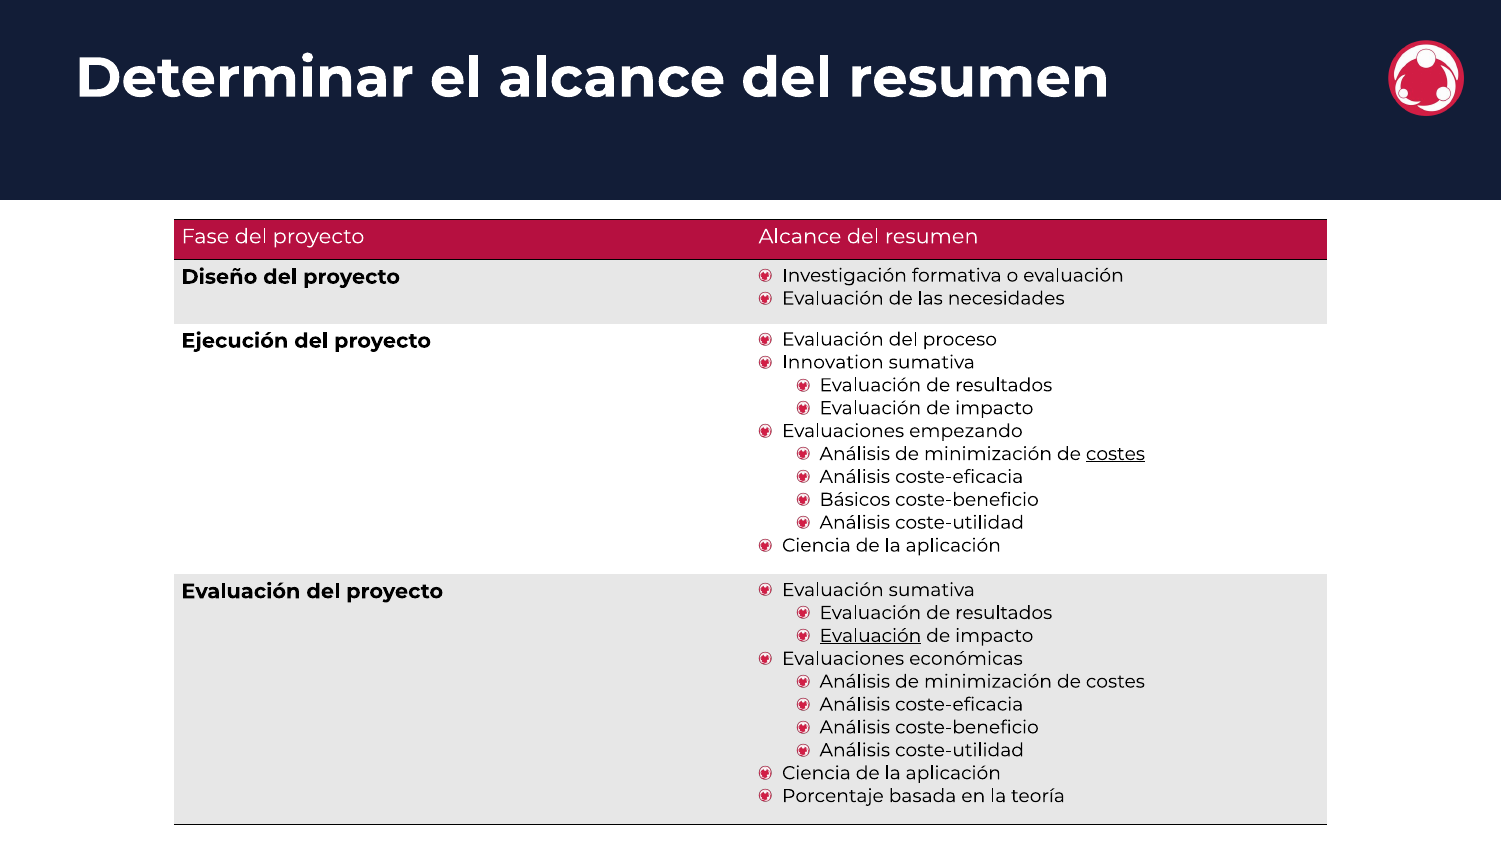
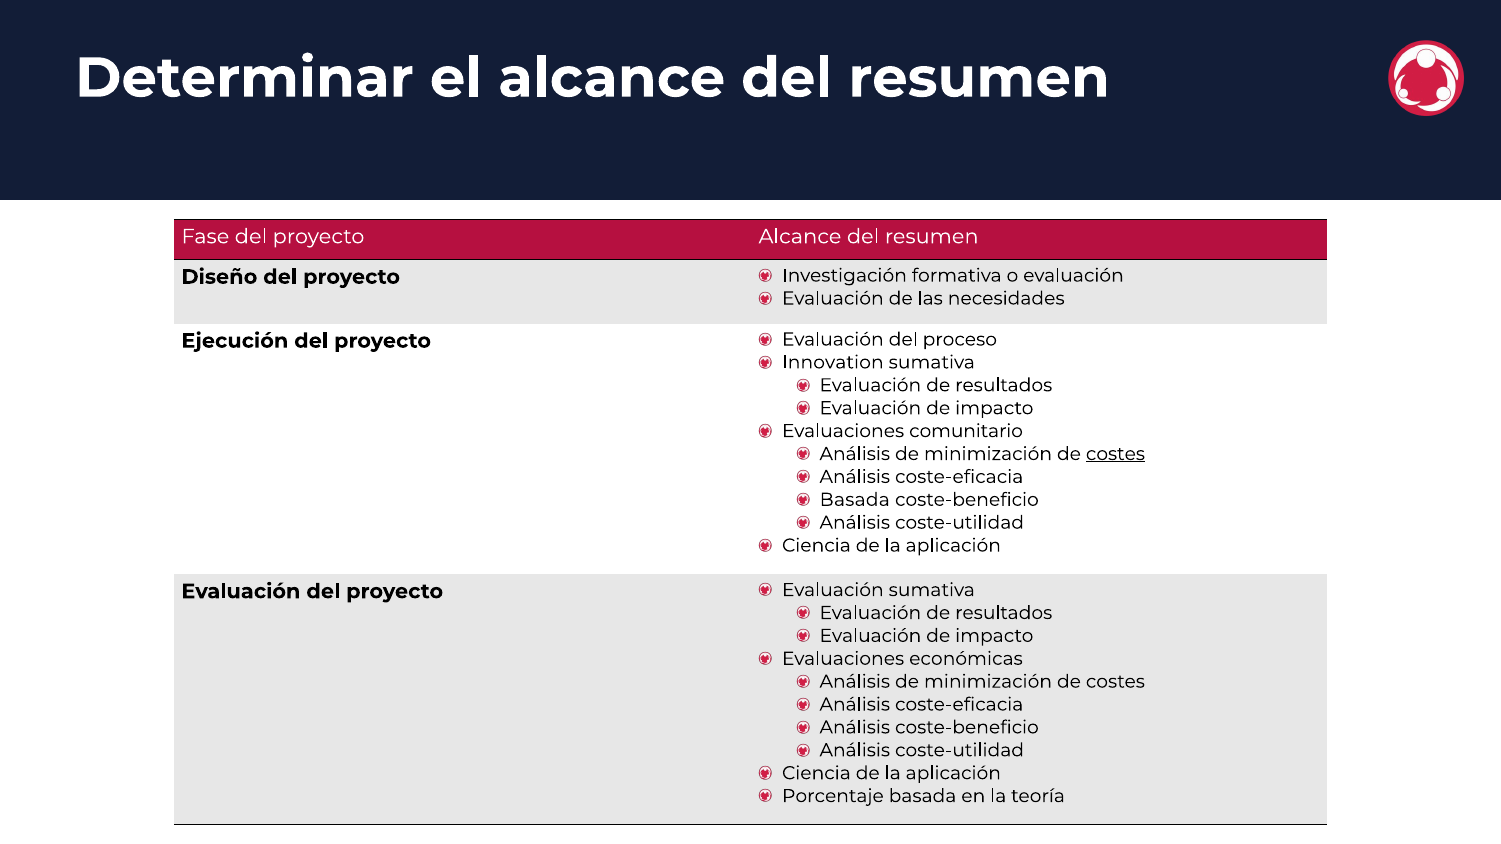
empezando: empezando -> comunitario
Básicos at (855, 500): Básicos -> Basada
Evaluación at (870, 636) underline: present -> none
